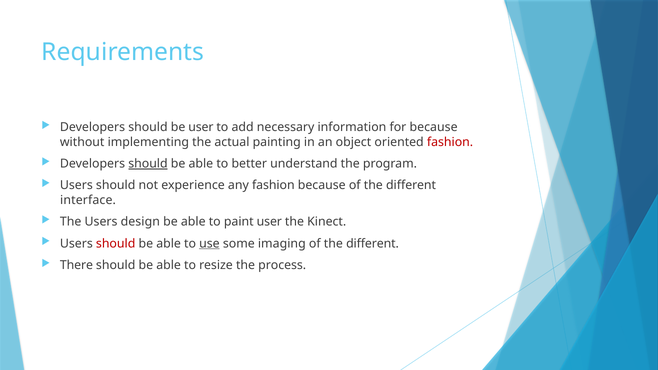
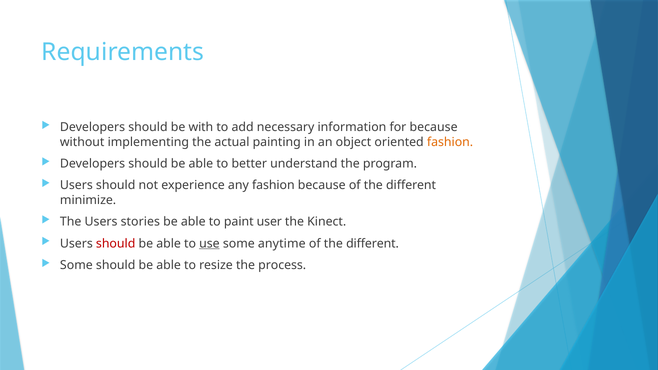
be user: user -> with
fashion at (450, 142) colour: red -> orange
should at (148, 164) underline: present -> none
interface: interface -> minimize
design: design -> stories
imaging: imaging -> anytime
There at (76, 265): There -> Some
